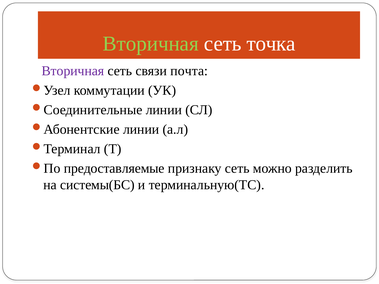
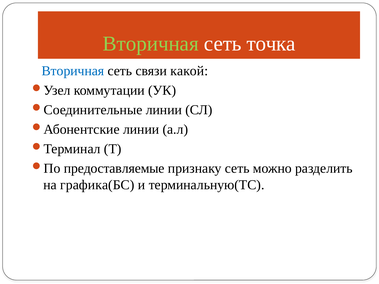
Вторичная at (73, 71) colour: purple -> blue
почта: почта -> какой
системы(БС: системы(БС -> графика(БС
